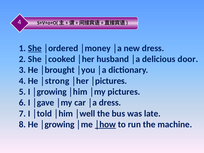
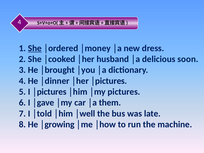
door: door -> soon
│strong: │strong -> │dinner
I │growing: │growing -> │pictures
│a dress: dress -> them
│how underline: present -> none
